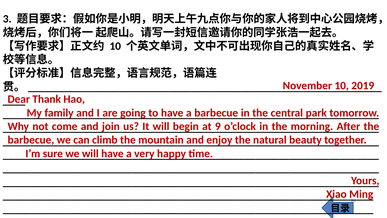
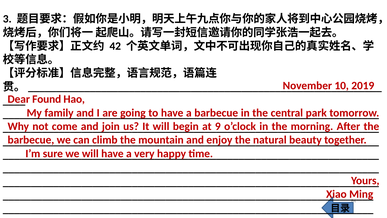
10 at (115, 46): 10 -> 42
Thank: Thank -> Found
